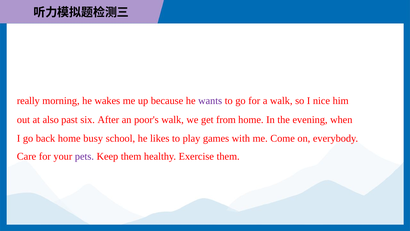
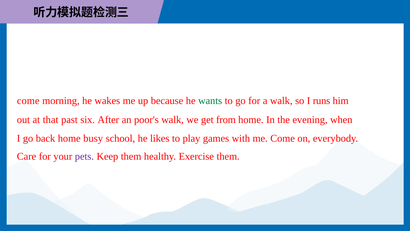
really at (28, 101): really -> come
wants colour: purple -> green
nice: nice -> runs
also: also -> that
